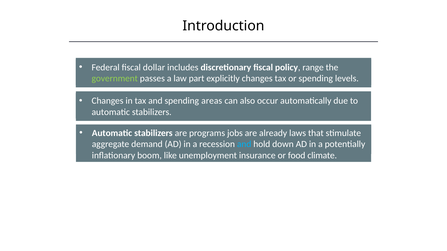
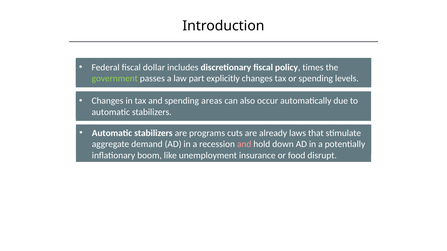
range: range -> times
jobs: jobs -> cuts
and at (244, 144) colour: light blue -> pink
climate: climate -> disrupt
